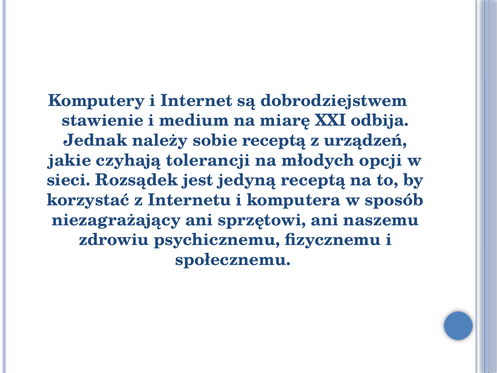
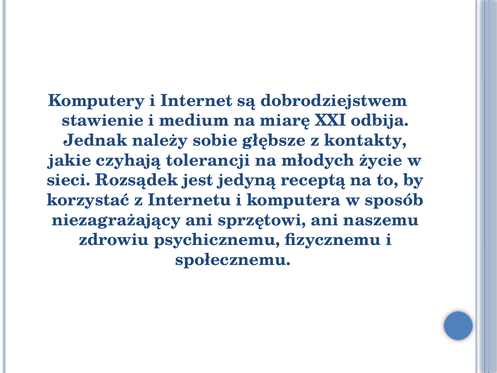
sobie receptą: receptą -> głębsze
urządzeń: urządzeń -> kontakty
opcji: opcji -> życie
